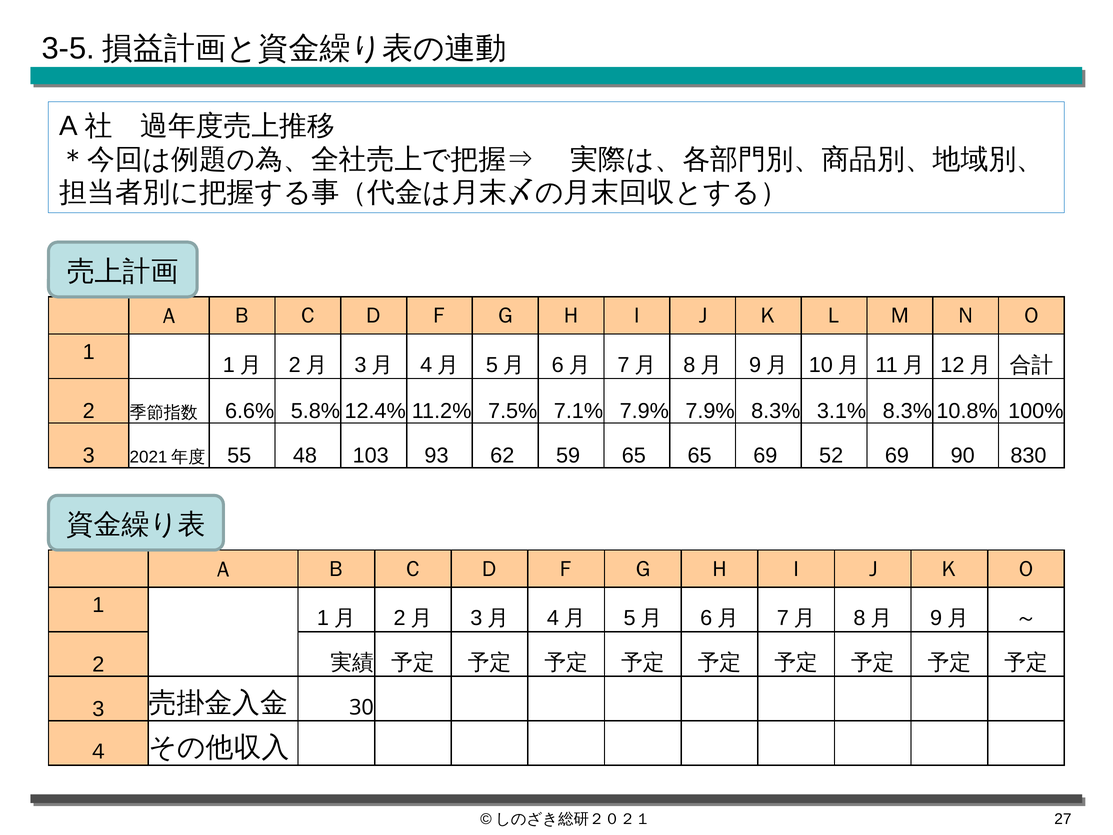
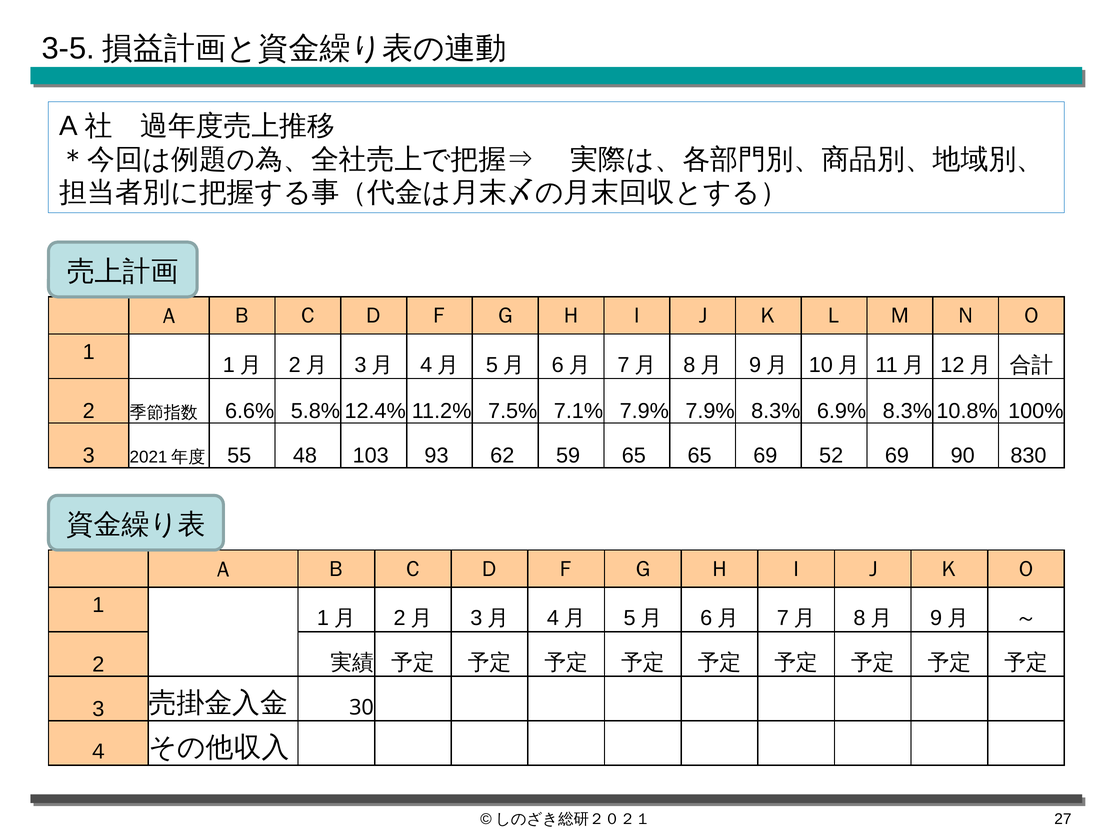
3.1%: 3.1% -> 6.9%
